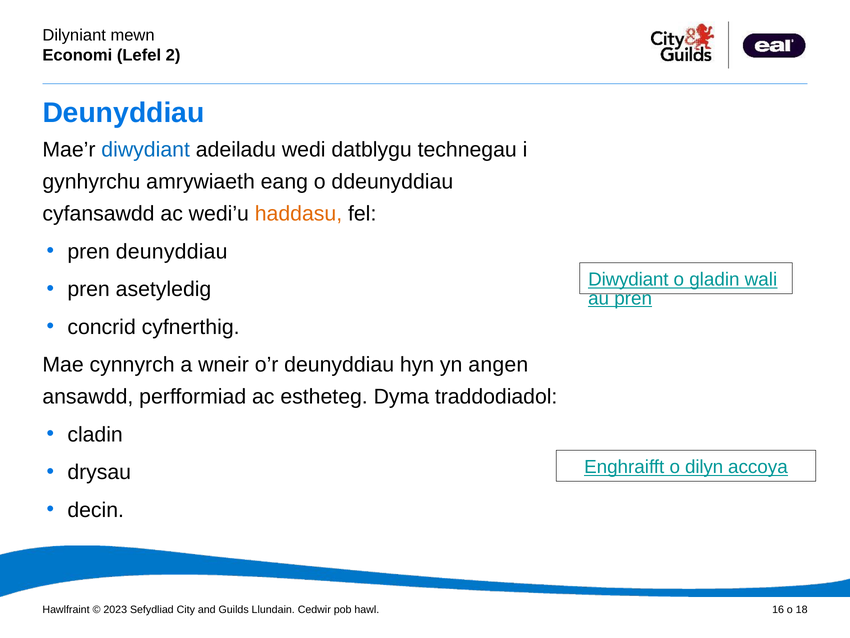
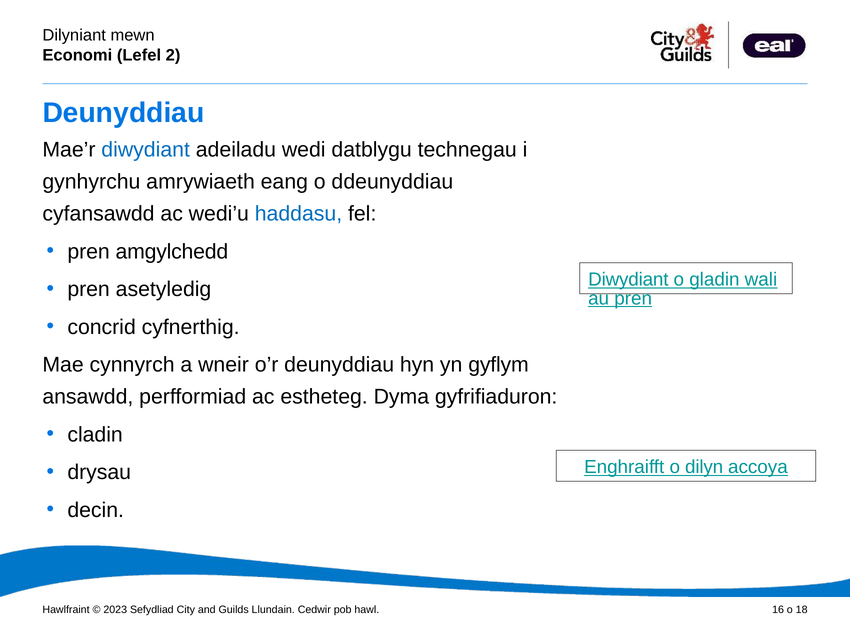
haddasu colour: orange -> blue
pren deunyddiau: deunyddiau -> amgylchedd
angen: angen -> gyflym
traddodiadol: traddodiadol -> gyfrifiaduron
